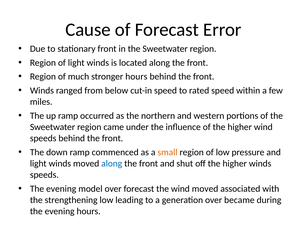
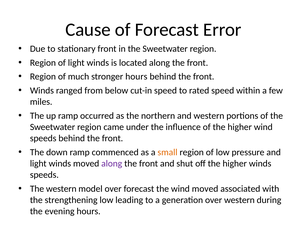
along at (112, 164) colour: blue -> purple
evening at (61, 189): evening -> western
over became: became -> western
